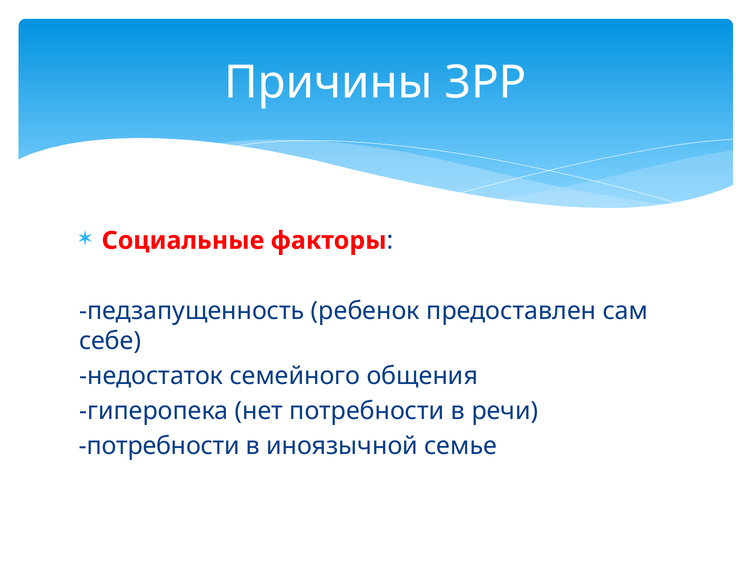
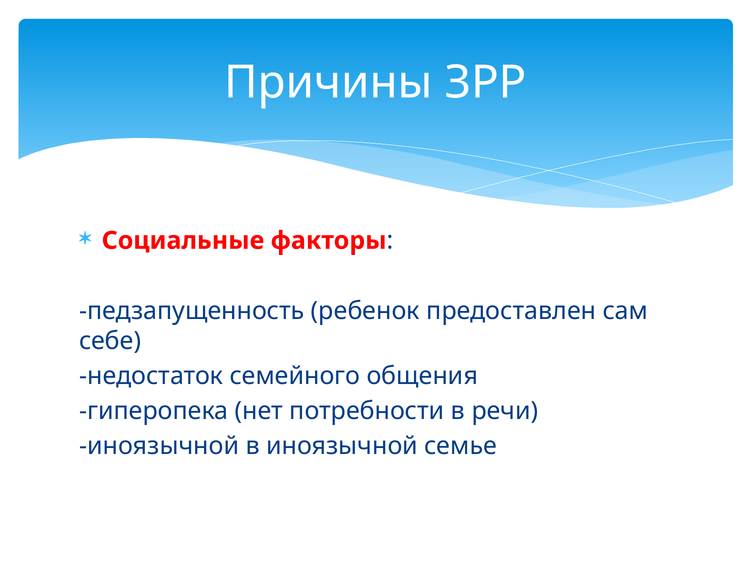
потребности at (159, 445): потребности -> иноязычной
